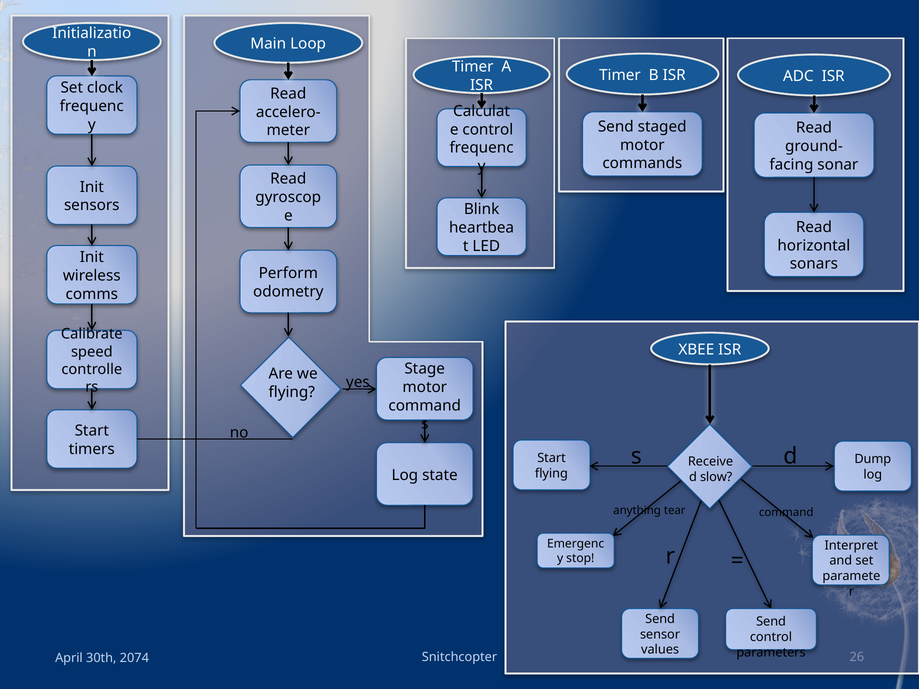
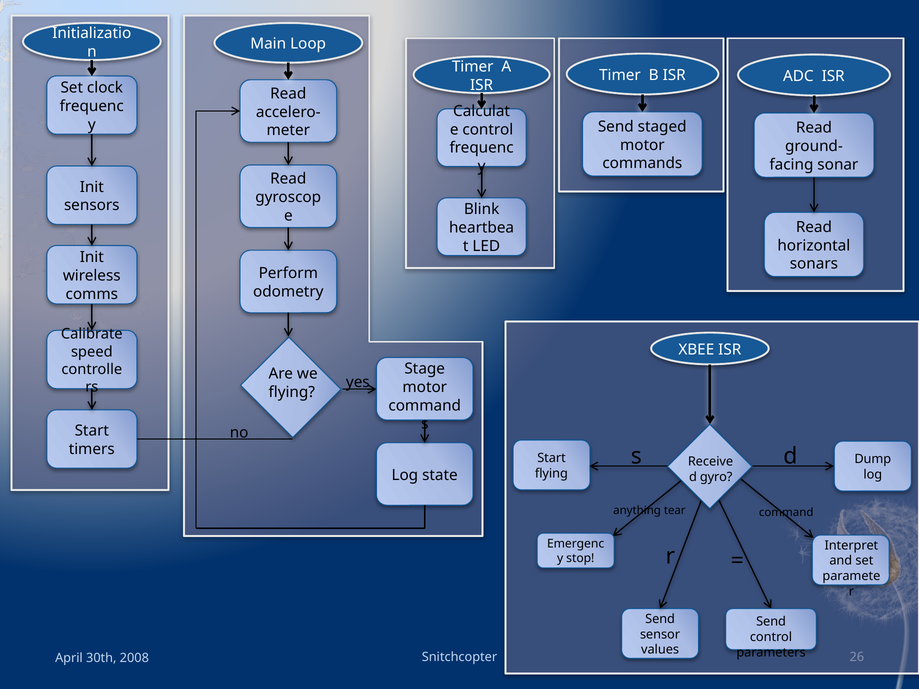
slow: slow -> gyro
2074: 2074 -> 2008
